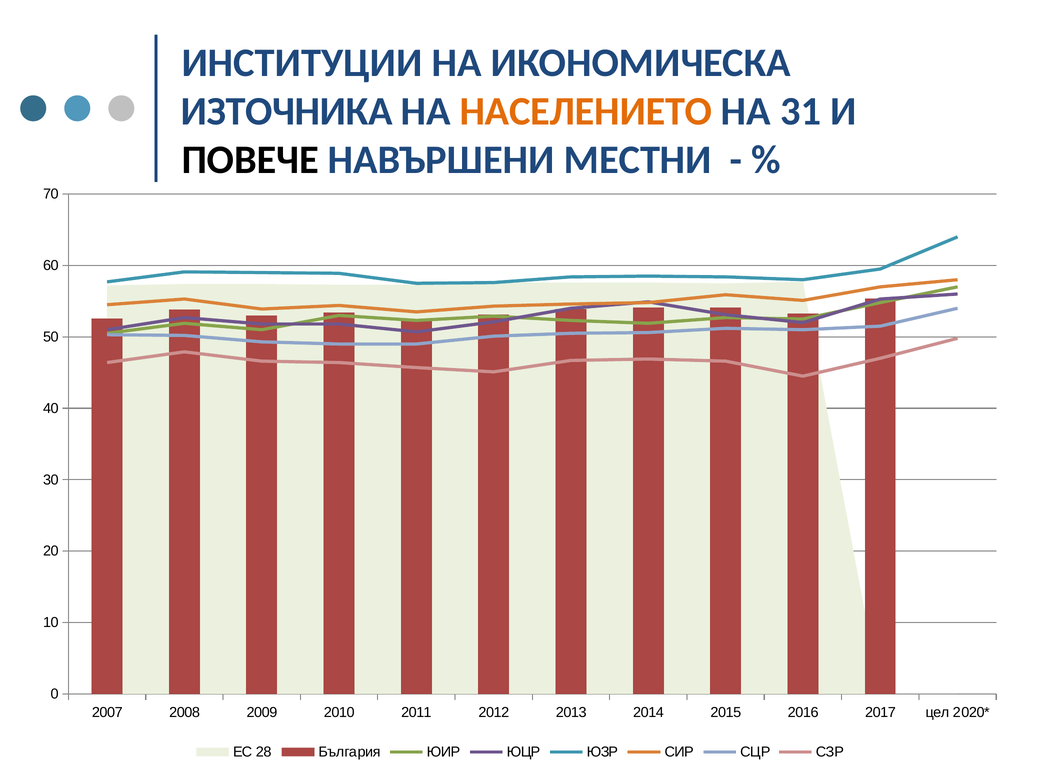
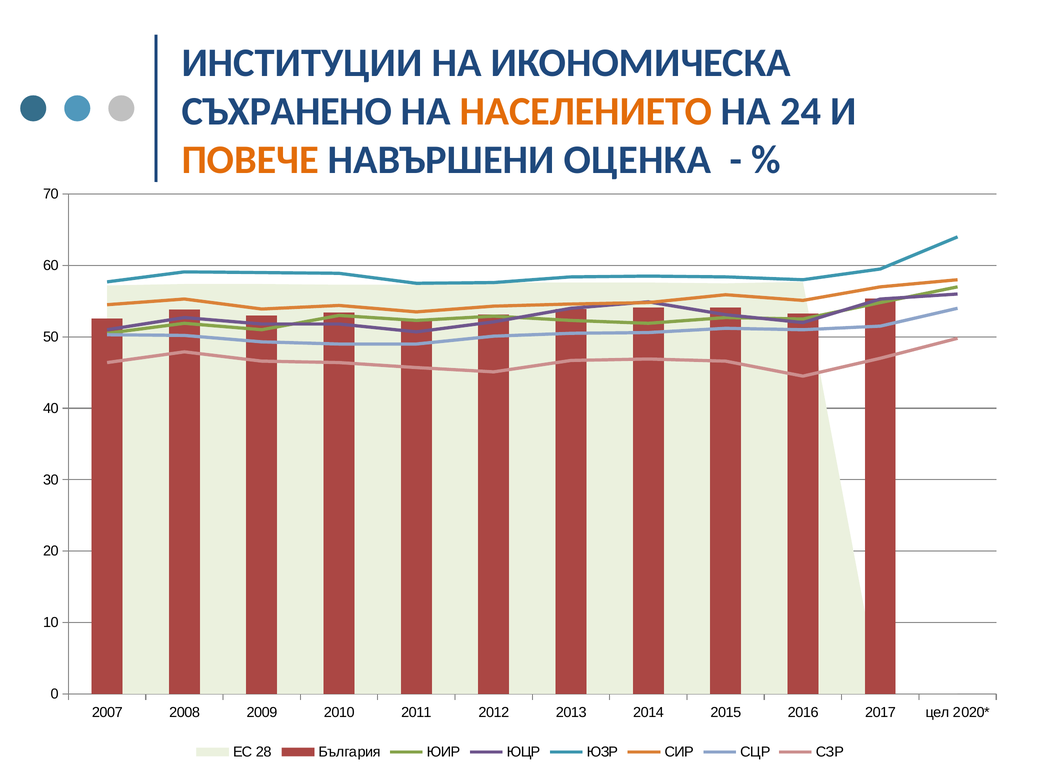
ИЗТОЧНИКА: ИЗТОЧНИКА -> СЪХРАНЕНО
31: 31 -> 24
ПОВЕЧЕ colour: black -> orange
МЕСТНИ: МЕСТНИ -> ОЦЕНКА
